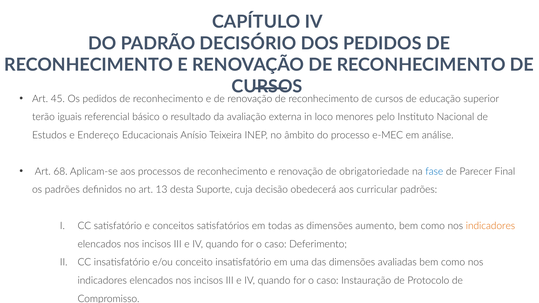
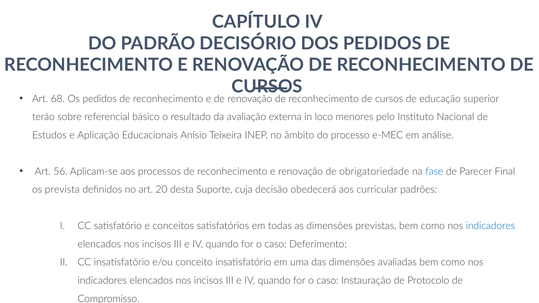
45: 45 -> 68
iguais: iguais -> sobre
Endereço: Endereço -> Aplicação
68: 68 -> 56
os padrões: padrões -> prevista
13: 13 -> 20
aumento: aumento -> previstas
indicadores at (490, 226) colour: orange -> blue
